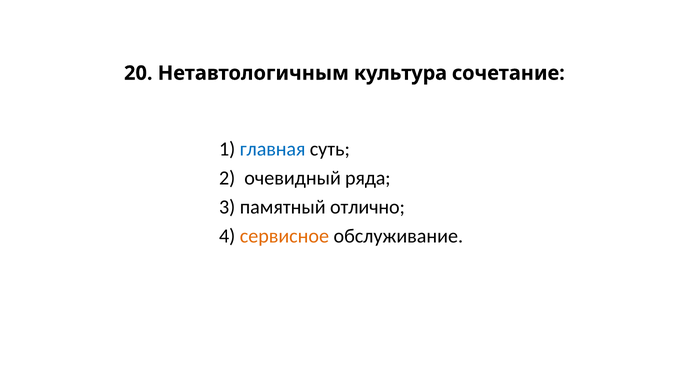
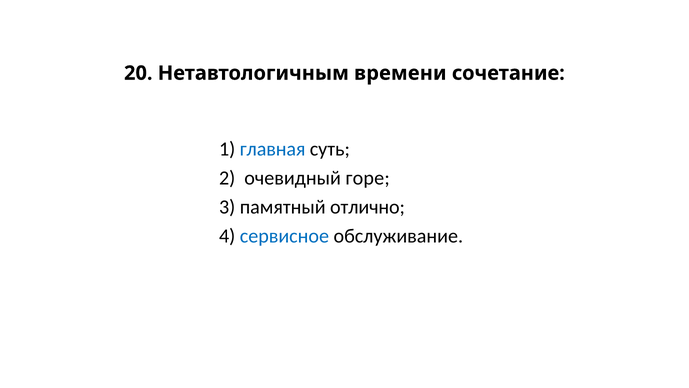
культура: культура -> времени
ряда: ряда -> горе
сервисное colour: orange -> blue
